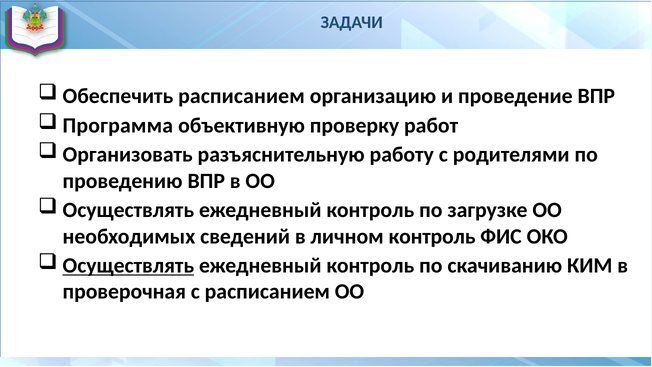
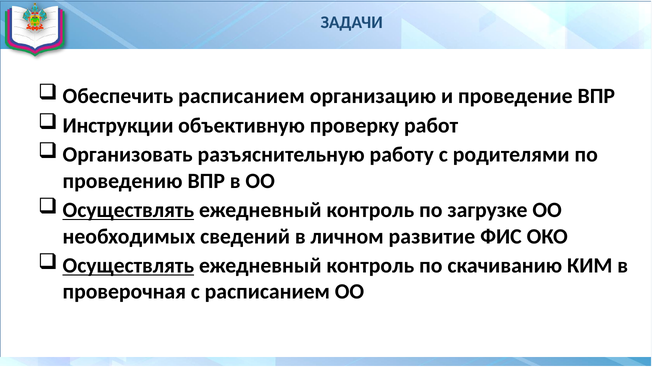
Программа: Программа -> Инструкции
Осуществлять at (128, 210) underline: none -> present
личном контроль: контроль -> развитие
